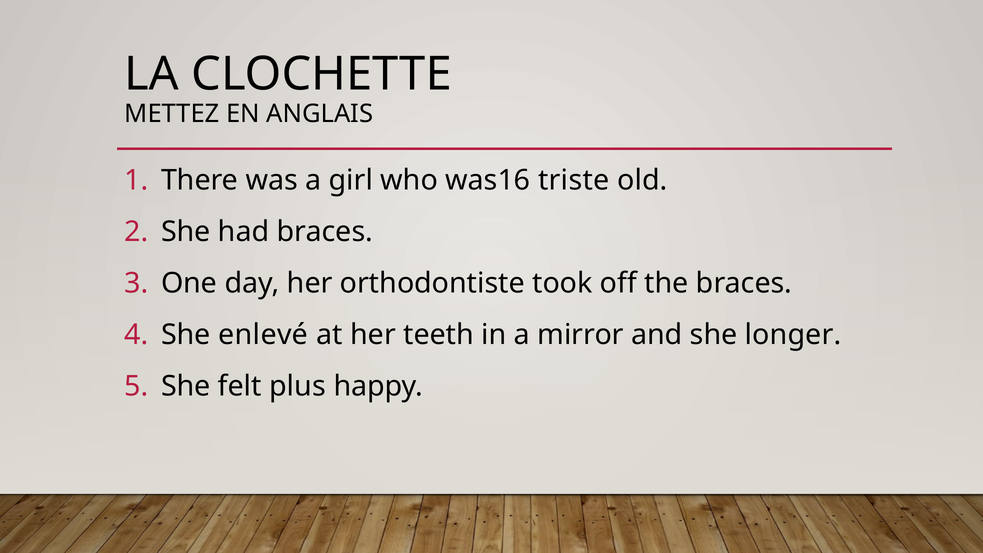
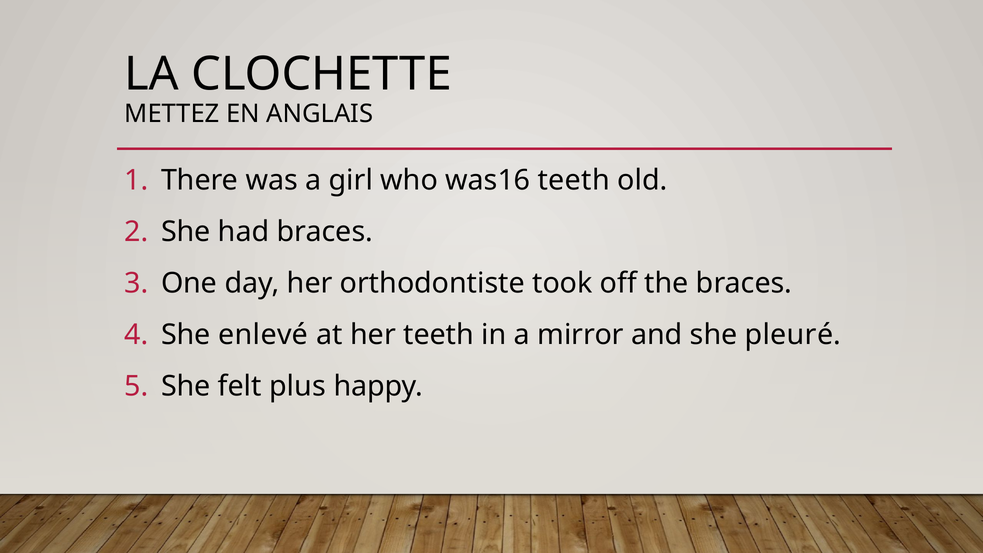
was16 triste: triste -> teeth
longer: longer -> pleuré
